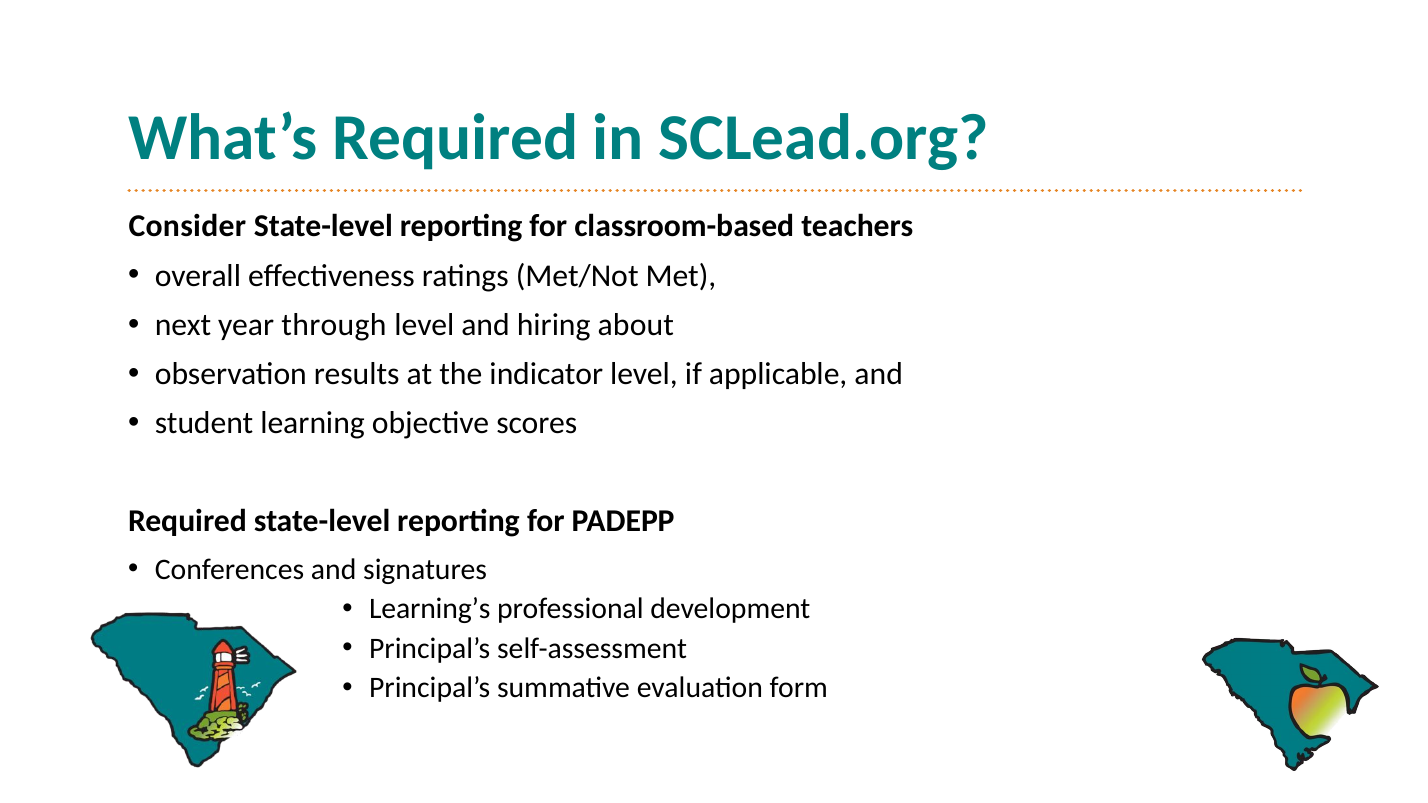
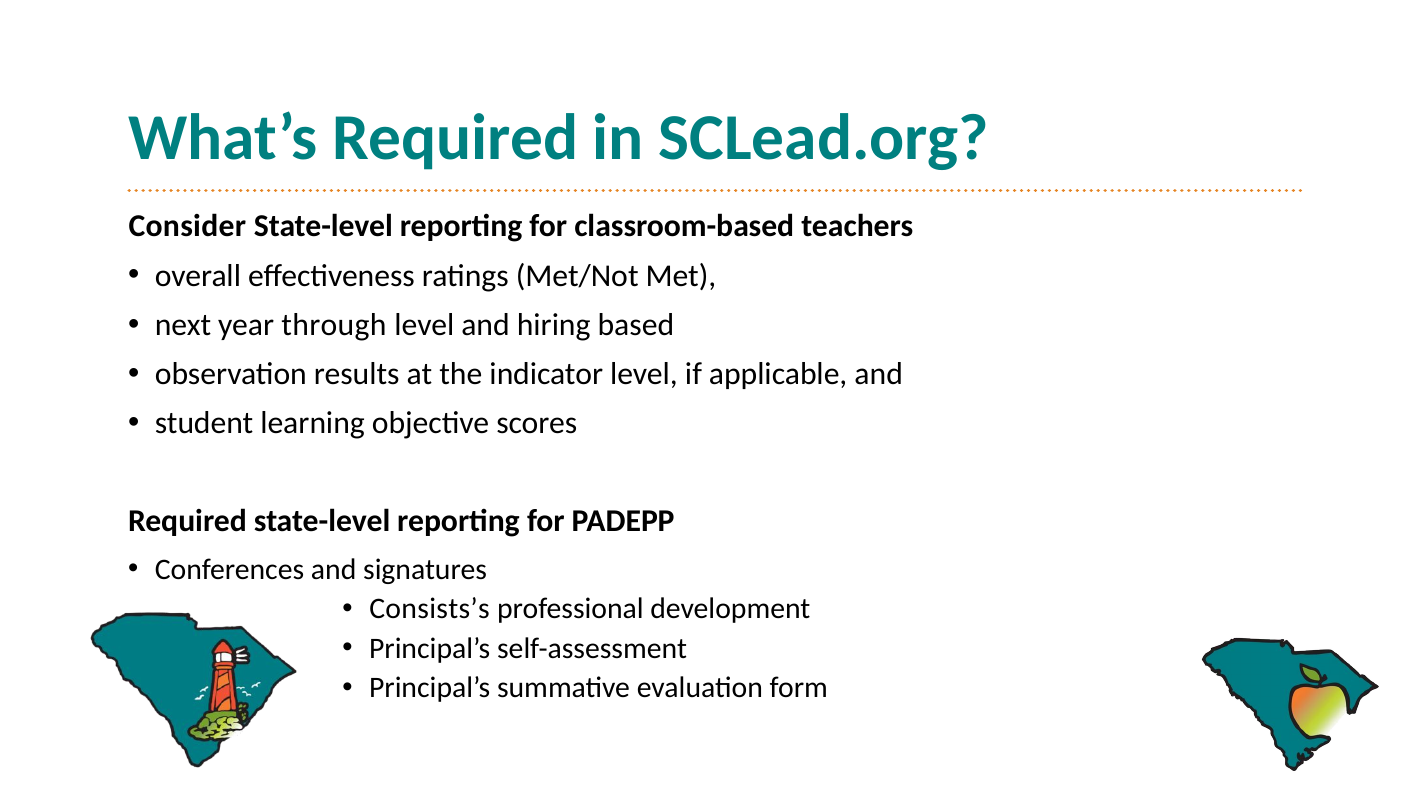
about: about -> based
Learning’s: Learning’s -> Consists’s
